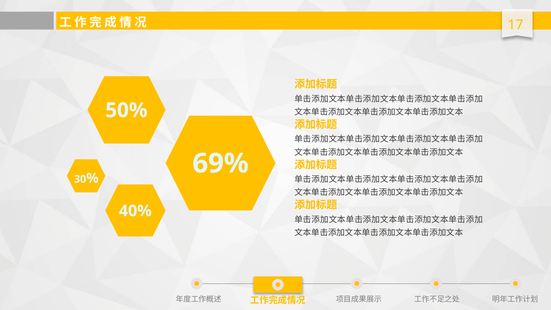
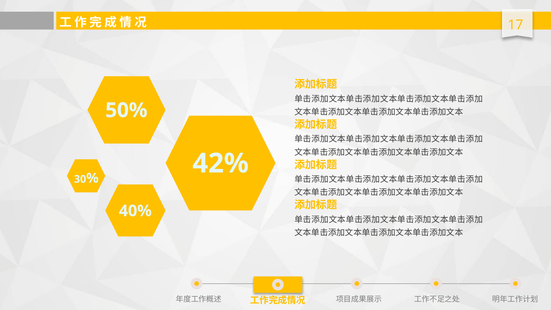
69%: 69% -> 42%
